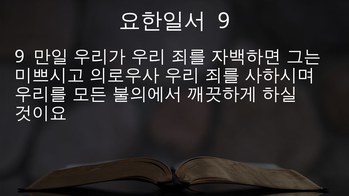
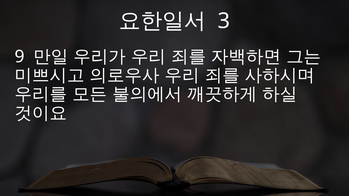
9 at (224, 21): 9 -> 3
